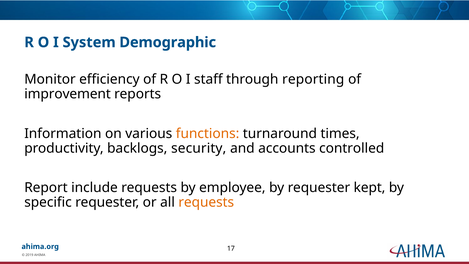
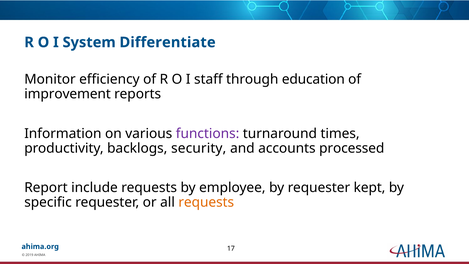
Demographic: Demographic -> Differentiate
reporting: reporting -> education
functions colour: orange -> purple
controlled: controlled -> processed
